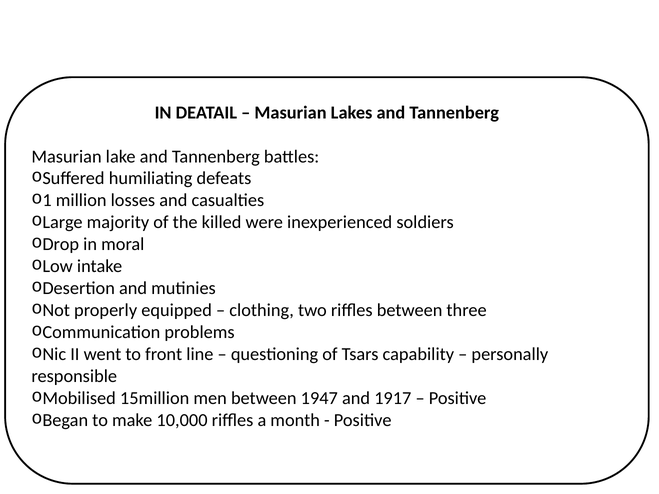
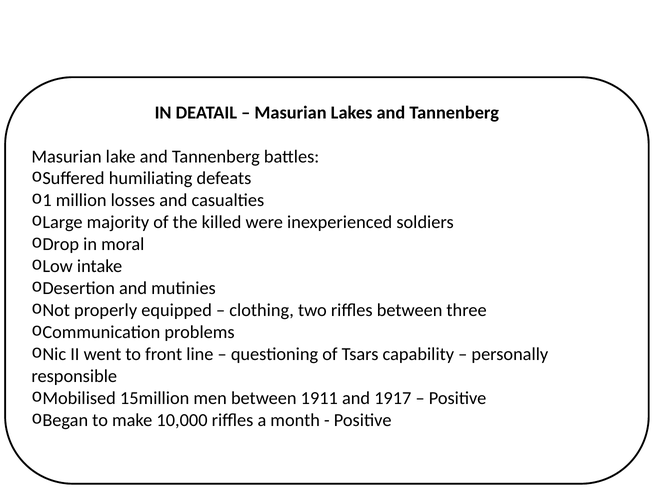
1947: 1947 -> 1911
